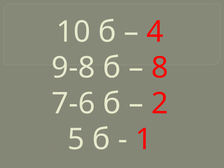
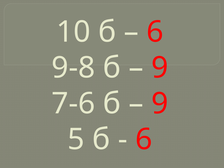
4 at (155, 32): 4 -> 6
8 at (160, 68): 8 -> 9
2 at (160, 104): 2 -> 9
1 at (144, 139): 1 -> 6
